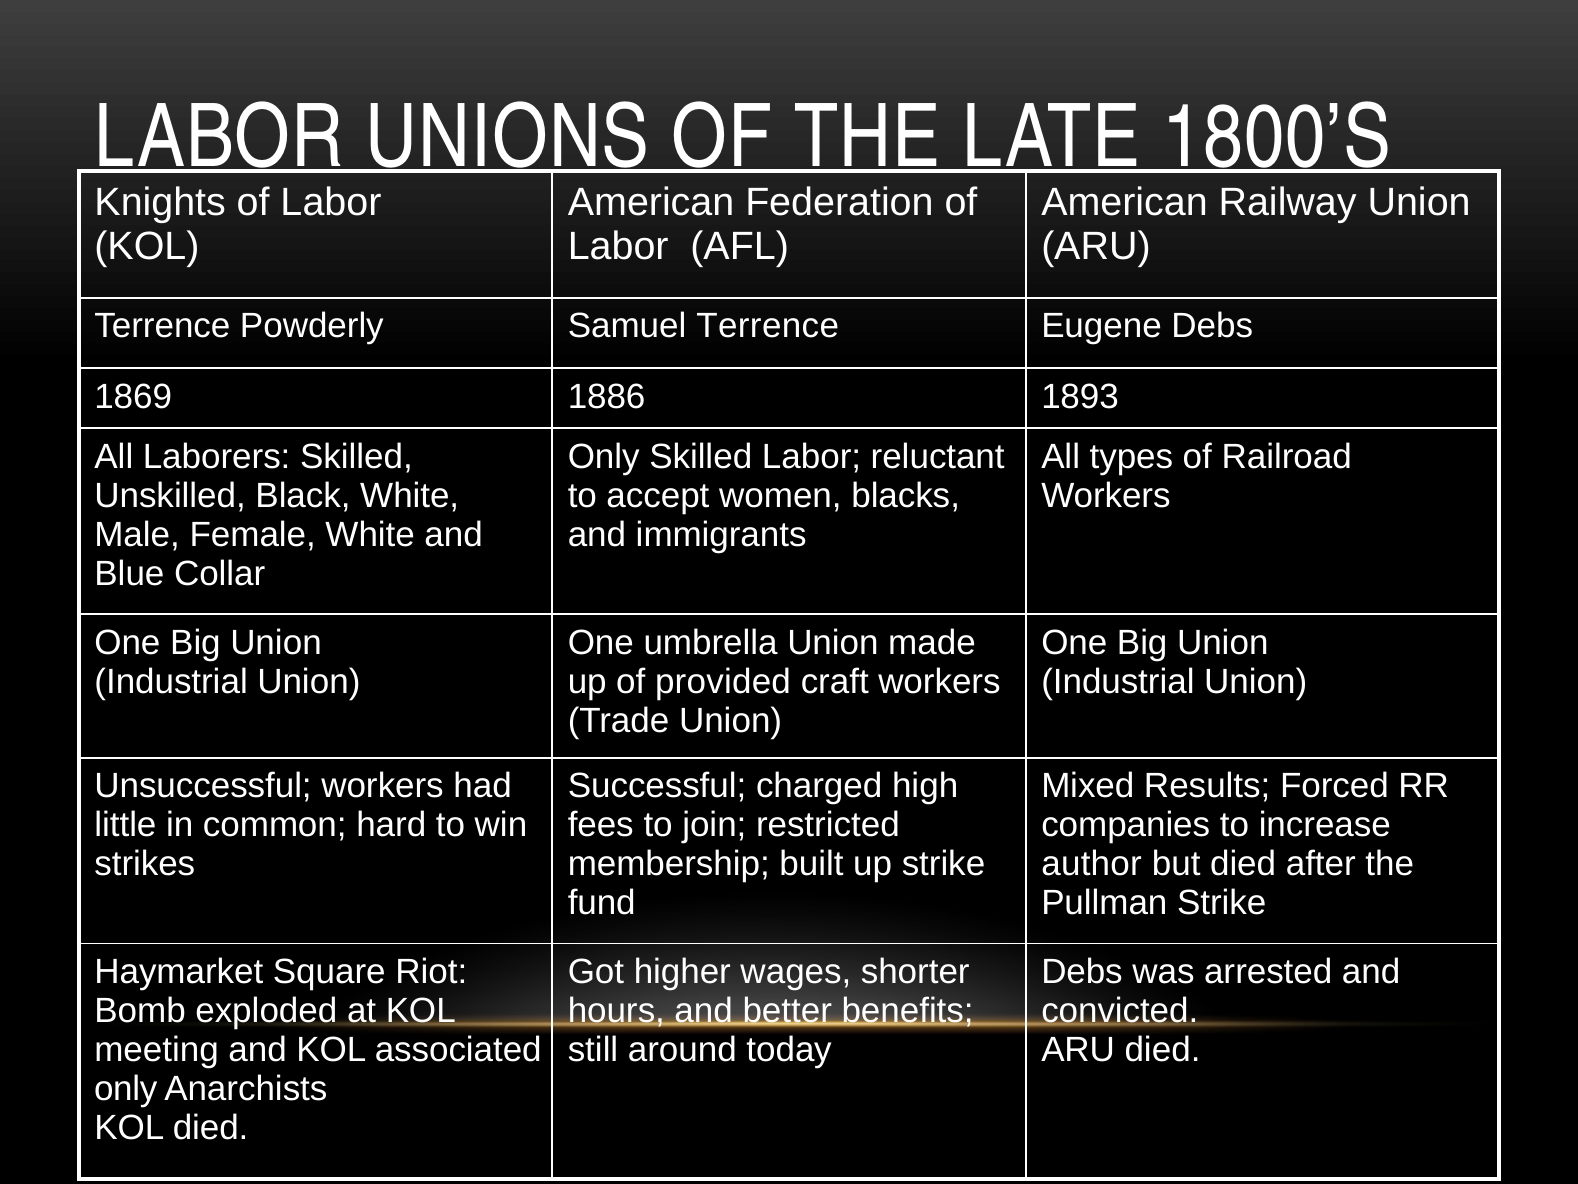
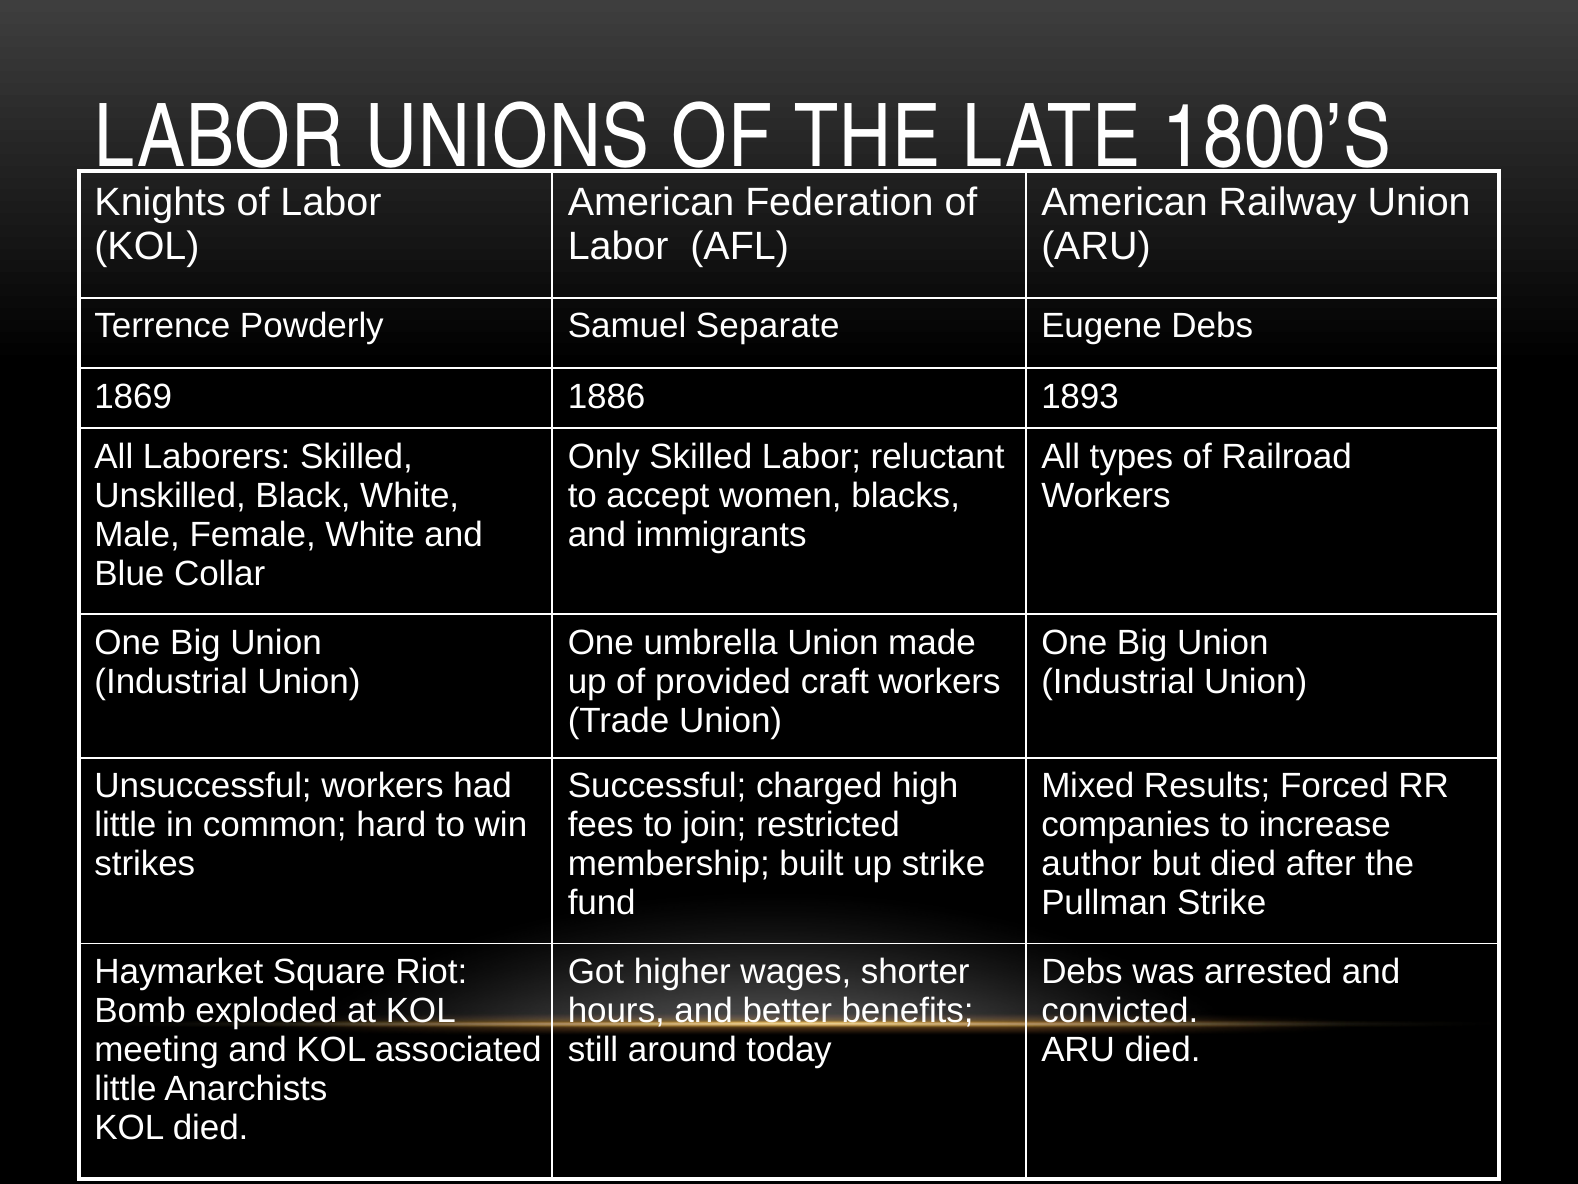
Samuel Terrence: Terrence -> Separate
only at (126, 1089): only -> little
